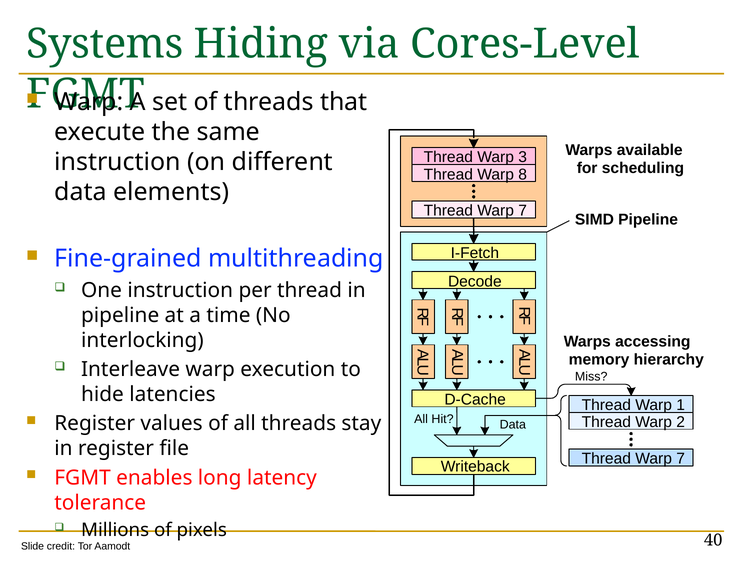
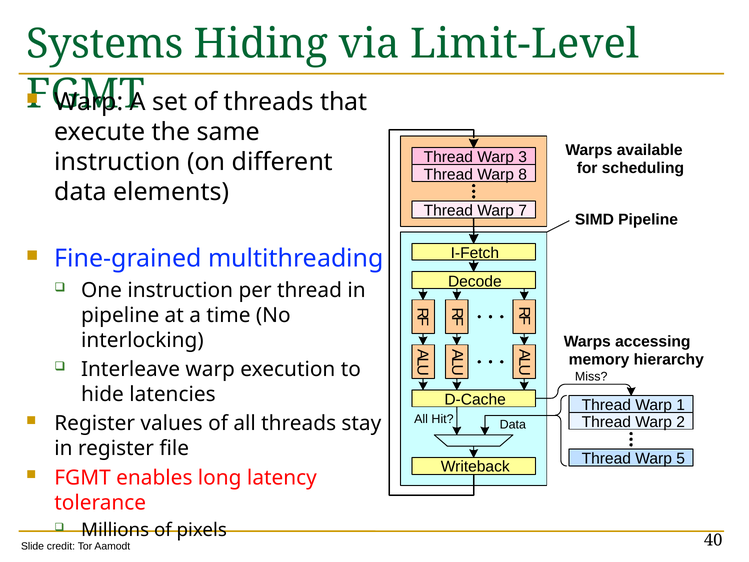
Cores-Level: Cores-Level -> Limit-Level
7 at (681, 458): 7 -> 5
